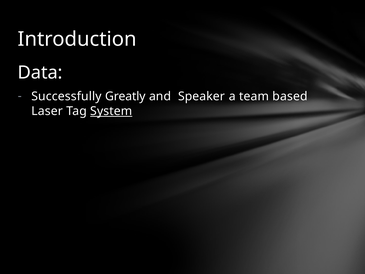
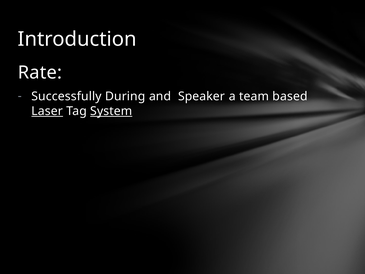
Data: Data -> Rate
Greatly: Greatly -> During
Laser underline: none -> present
